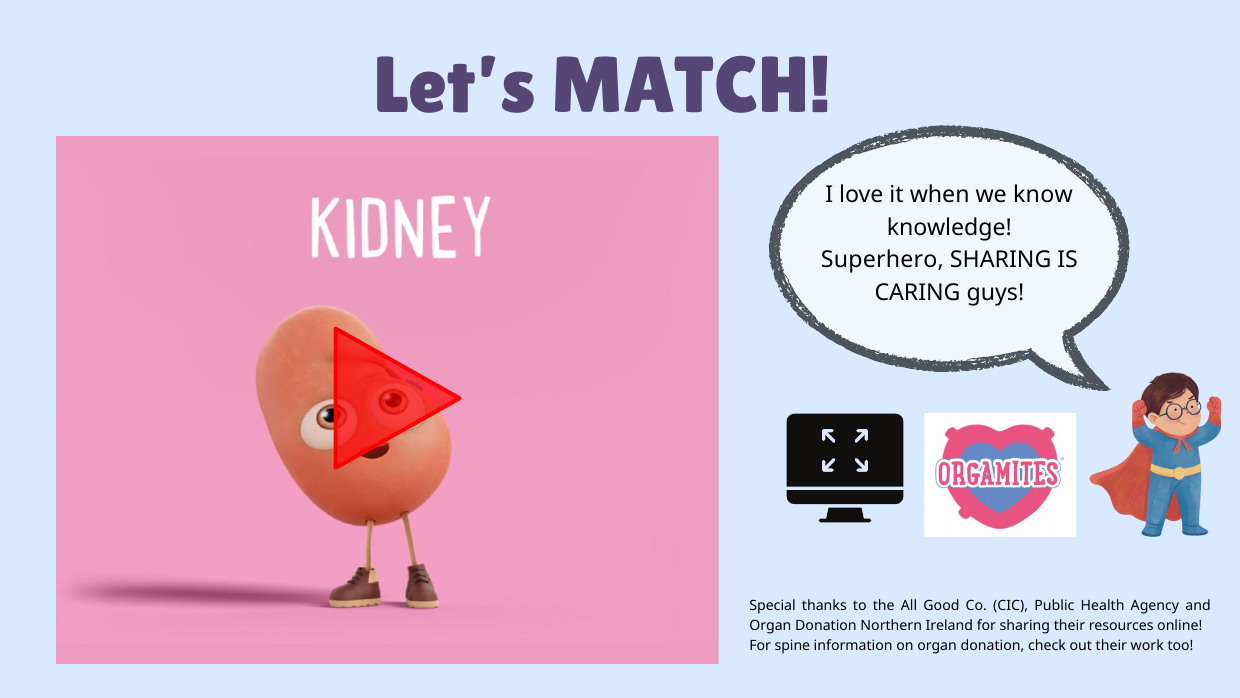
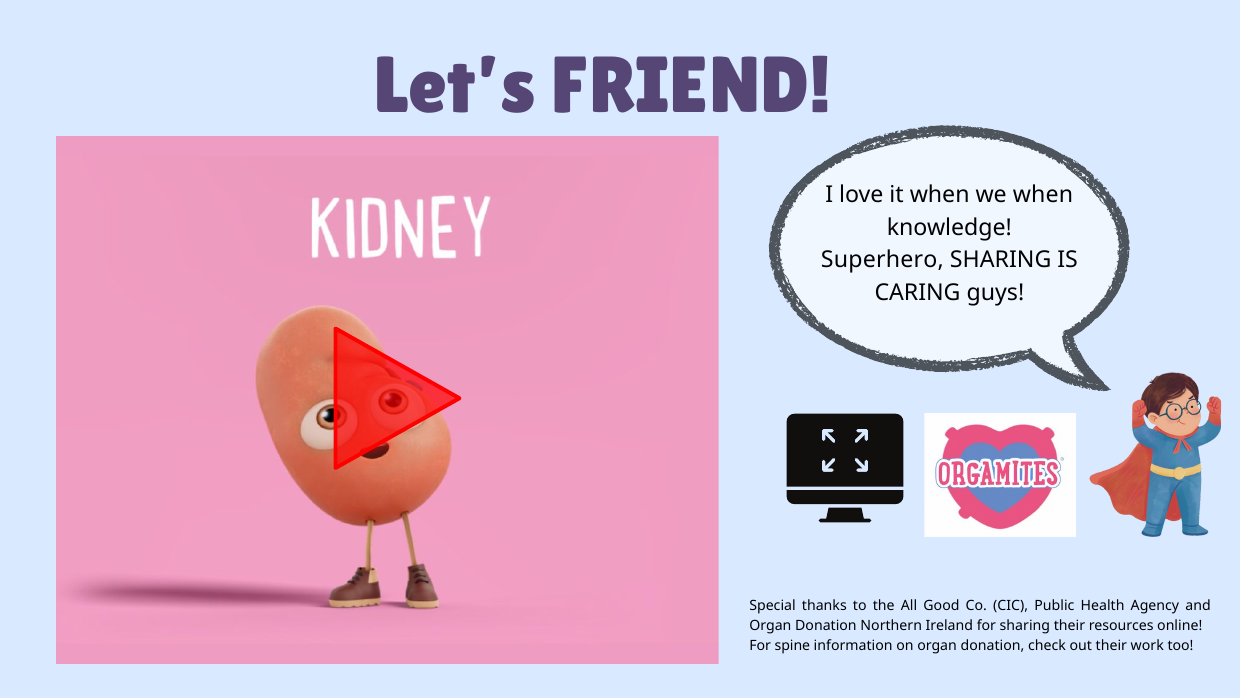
MATCH: MATCH -> FRIEND
we know: know -> when
